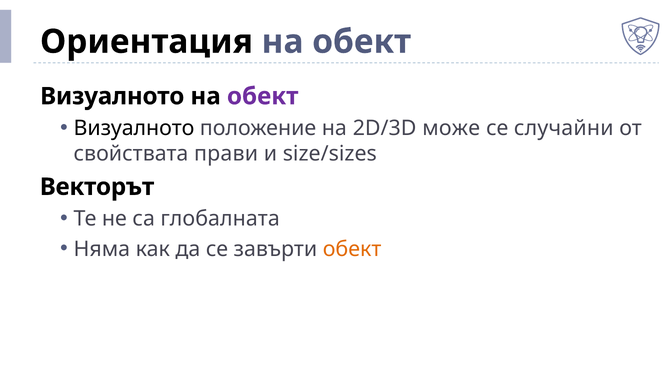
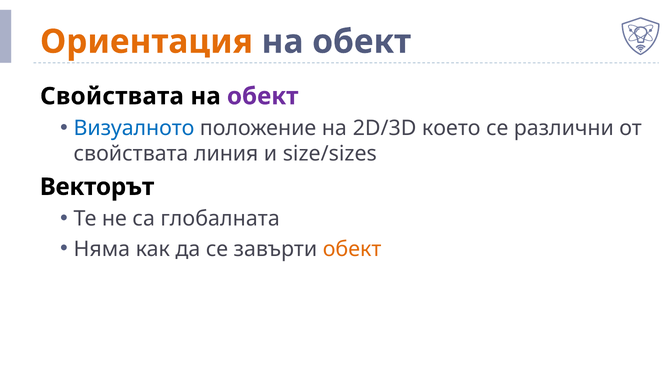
Ориентация colour: black -> orange
Визуалното at (112, 96): Визуалното -> Свойствата
Визуалното at (134, 128) colour: black -> blue
може: може -> което
случайни: случайни -> различни
прави: прави -> линия
